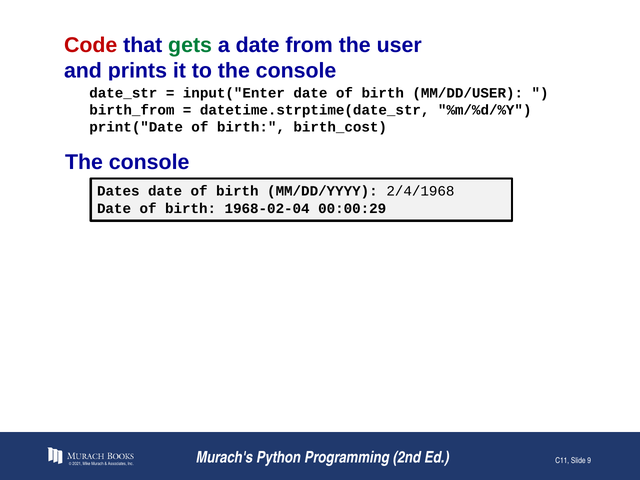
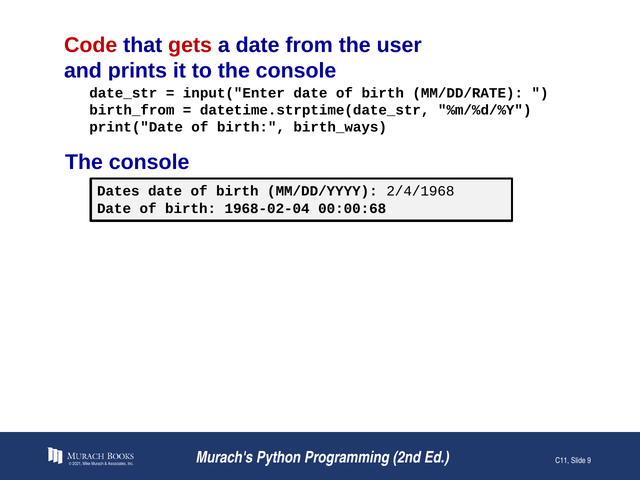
gets colour: green -> red
MM/DD/USER: MM/DD/USER -> MM/DD/RATE
birth_cost: birth_cost -> birth_ways
00:00:29: 00:00:29 -> 00:00:68
